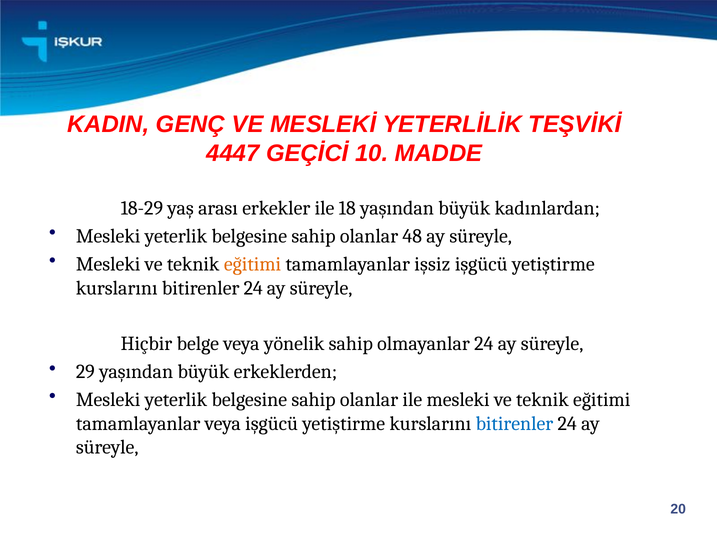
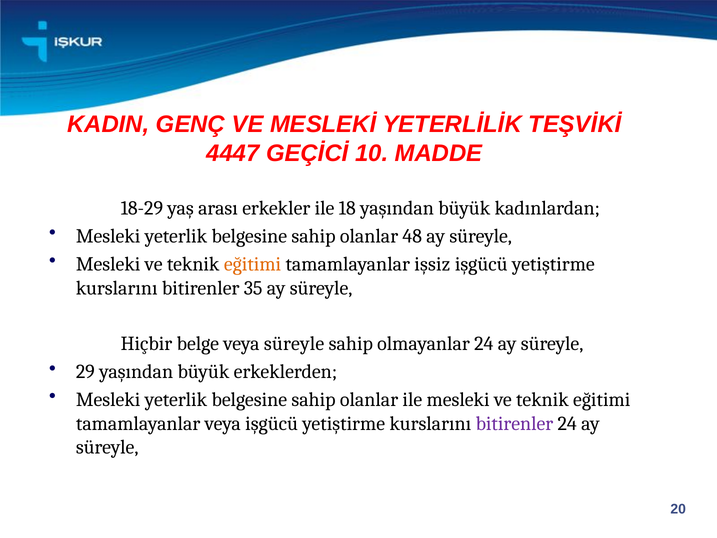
24 at (253, 288): 24 -> 35
veya yönelik: yönelik -> süreyle
bitirenler at (514, 423) colour: blue -> purple
